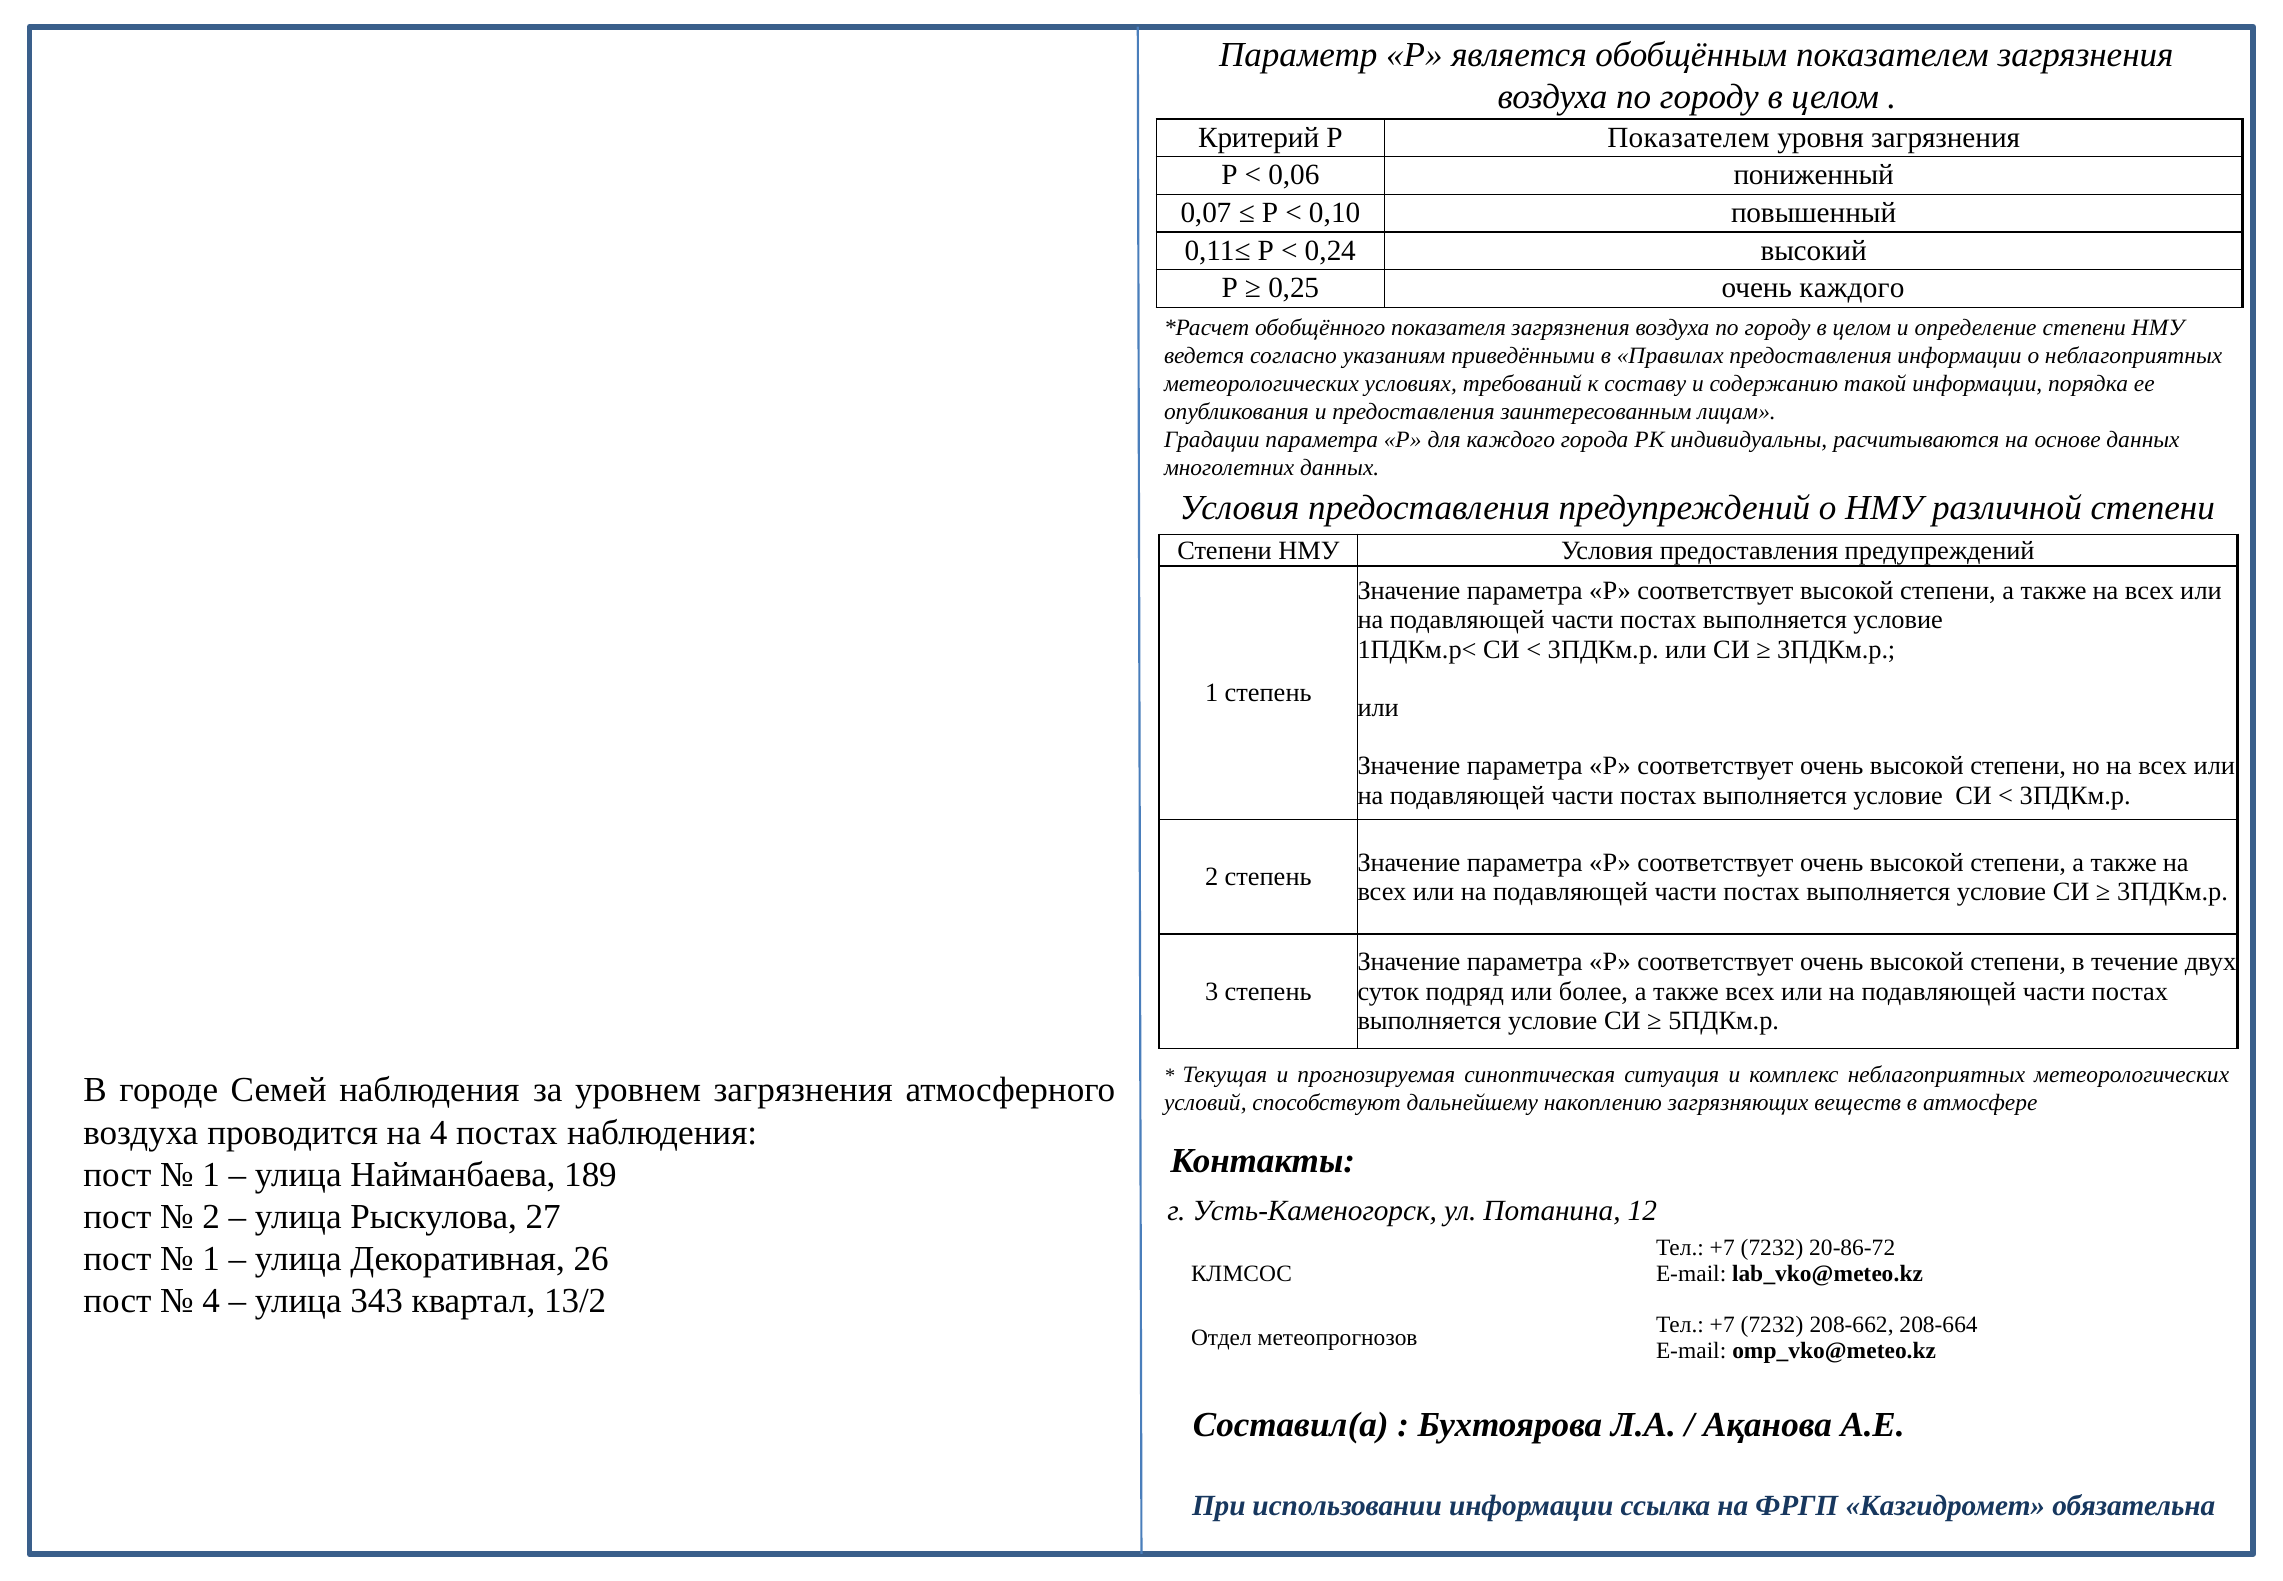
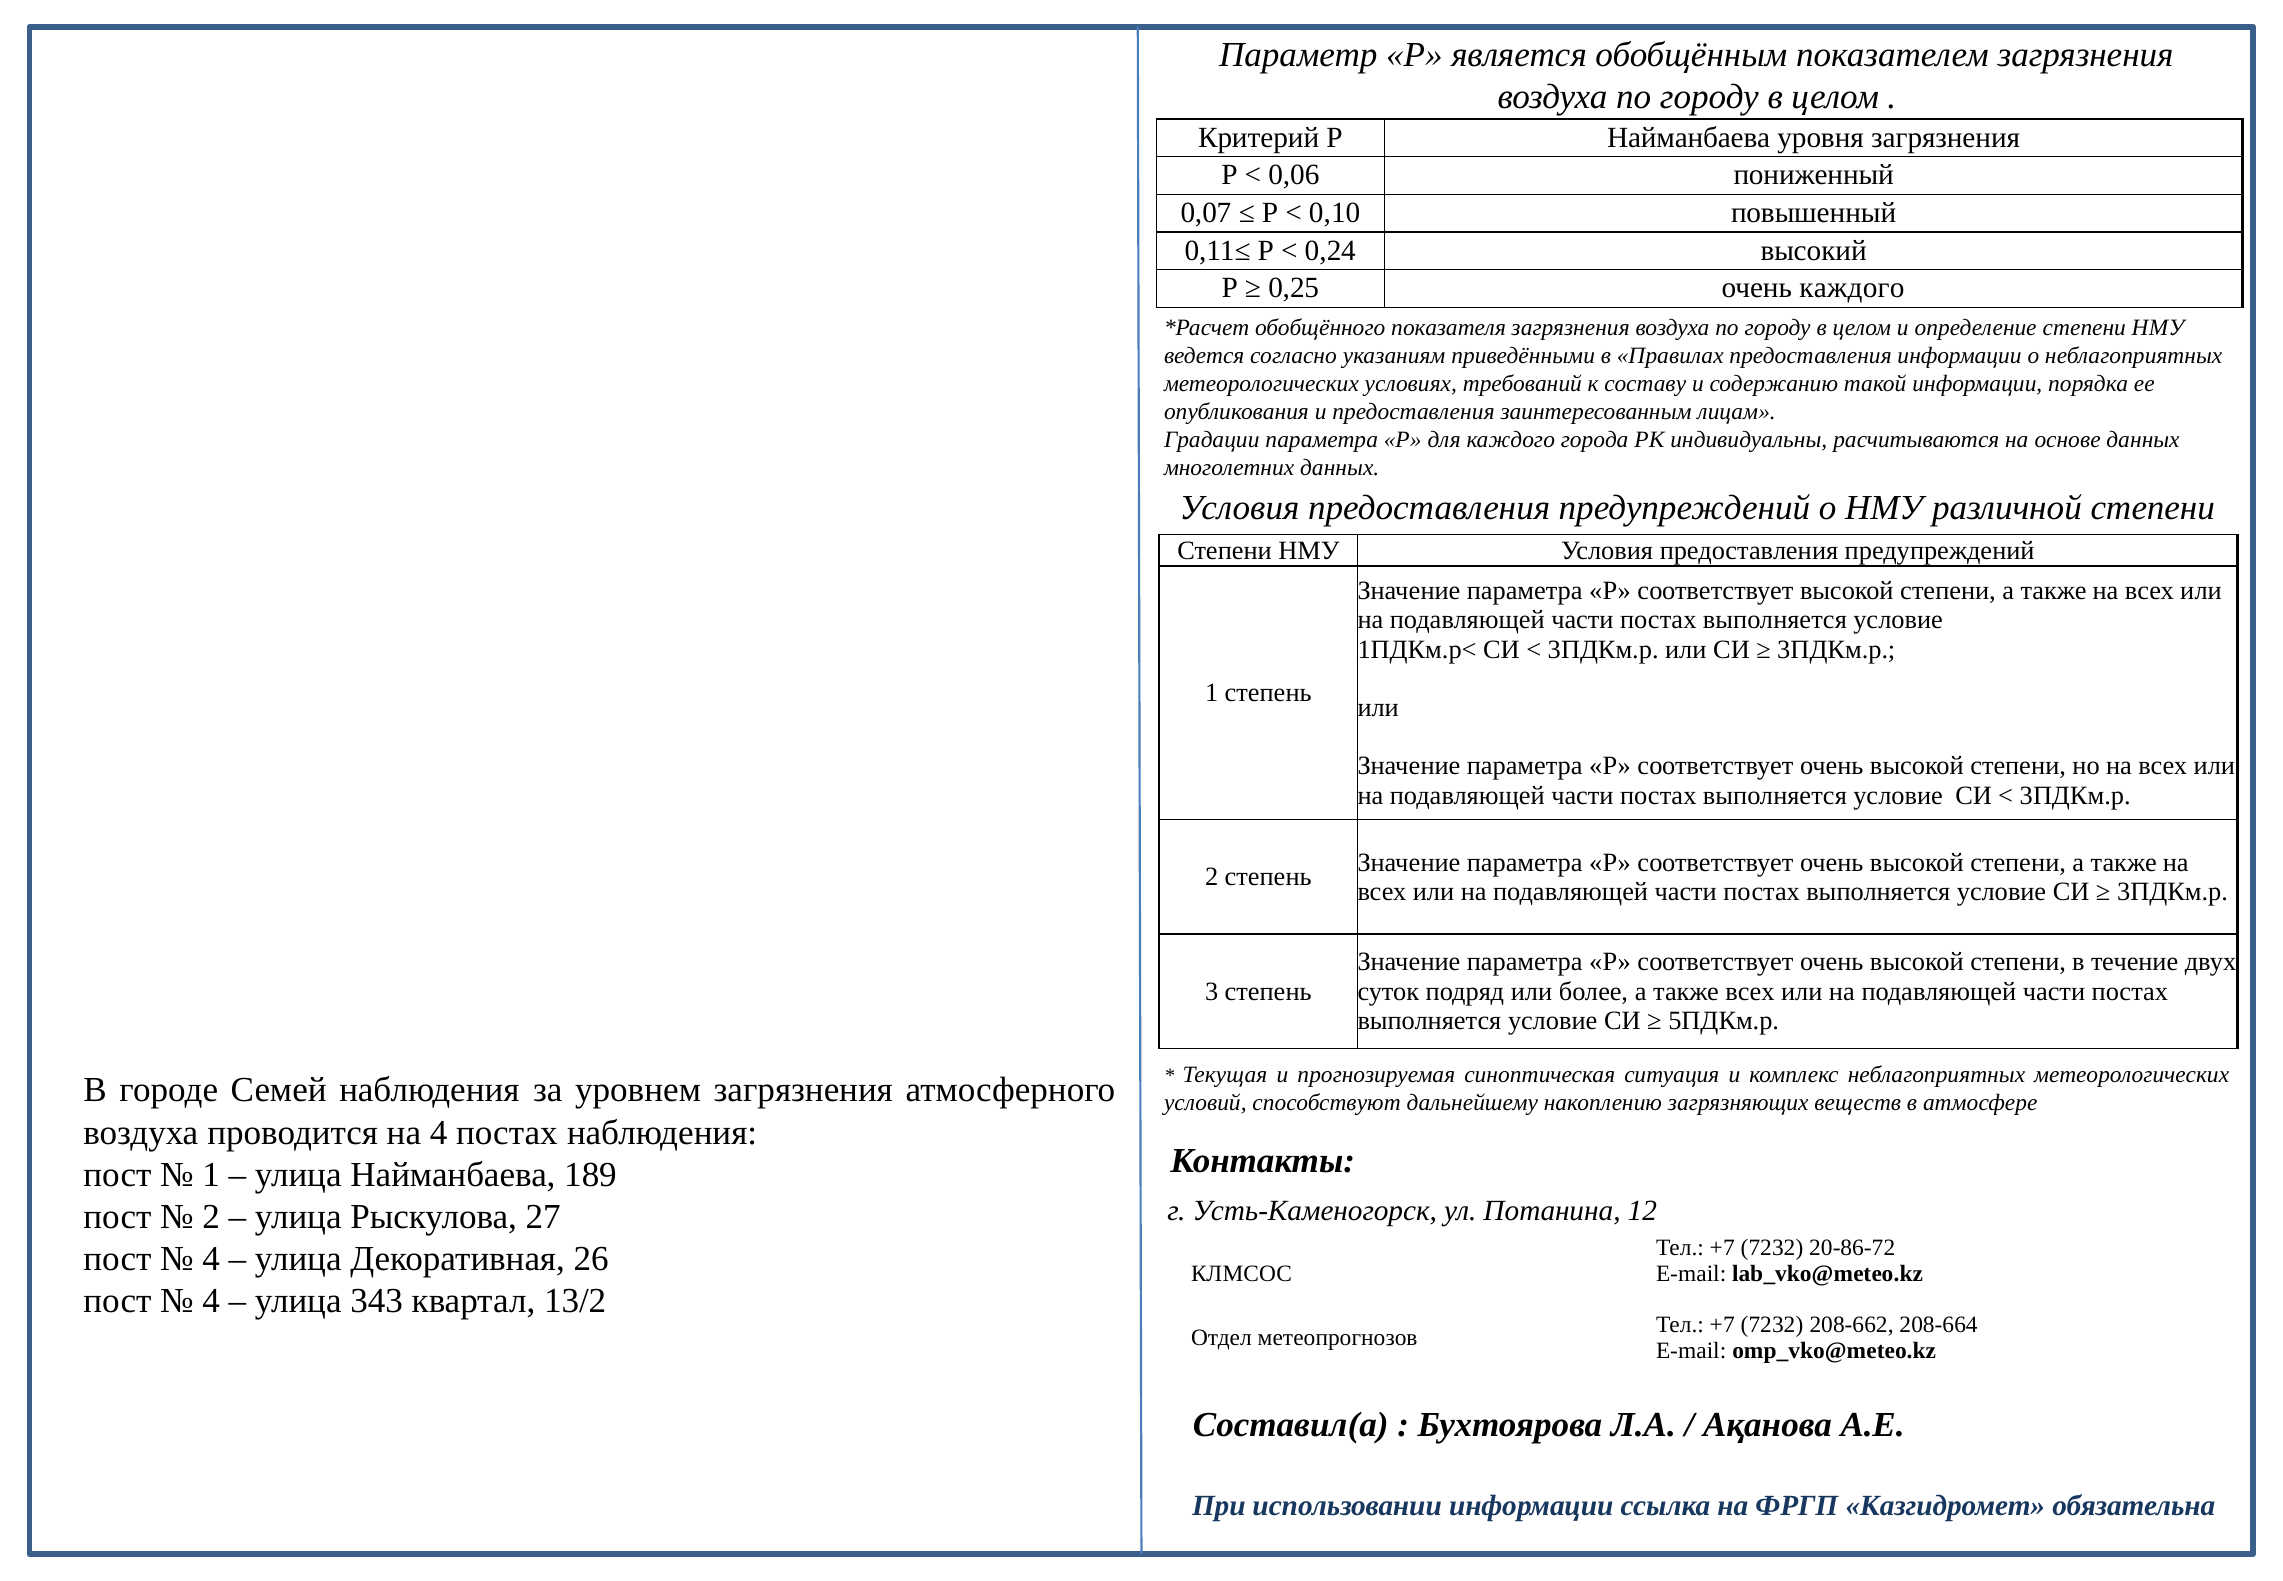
Р Показателем: Показателем -> Найманбаева
1 at (211, 1259): 1 -> 4
